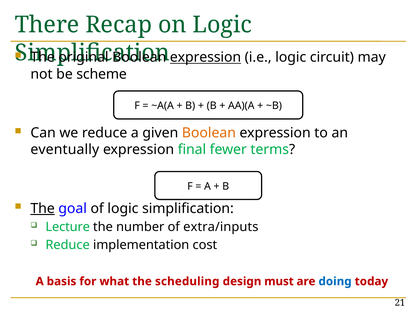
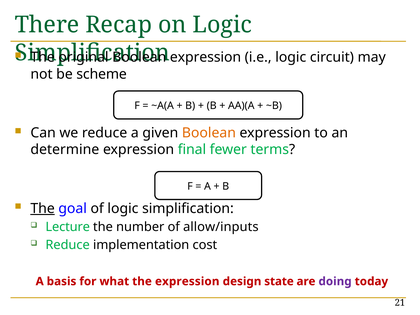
expression at (206, 57) underline: present -> none
eventually: eventually -> determine
extra/inputs: extra/inputs -> allow/inputs
the scheduling: scheduling -> expression
must: must -> state
doing colour: blue -> purple
